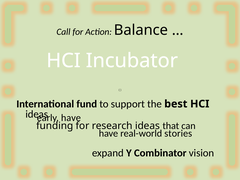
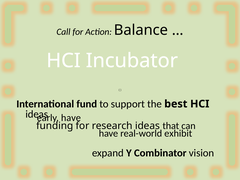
stories: stories -> exhibit
